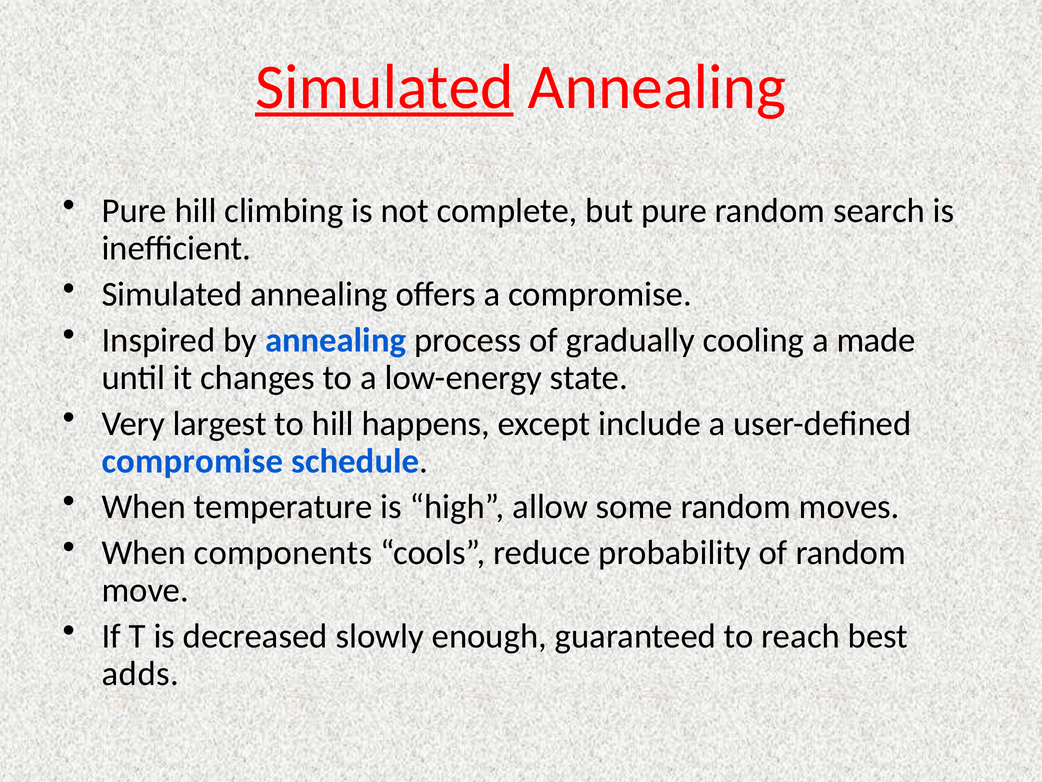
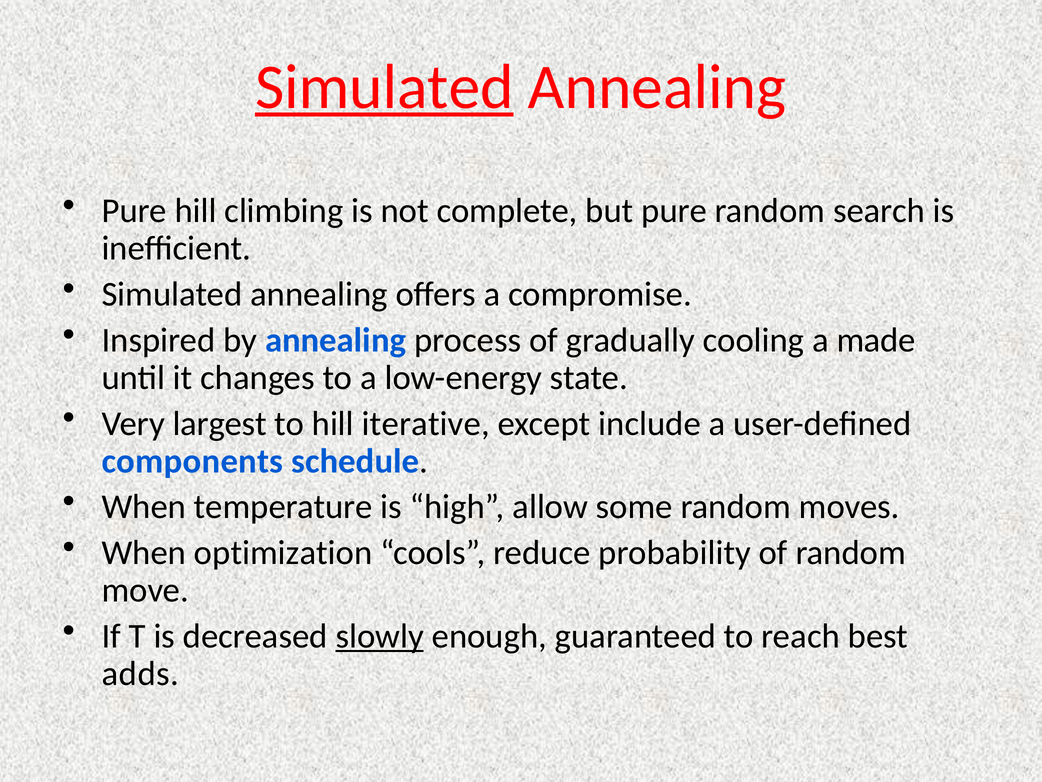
happens: happens -> iterative
compromise at (192, 461): compromise -> components
components: components -> optimization
slowly underline: none -> present
